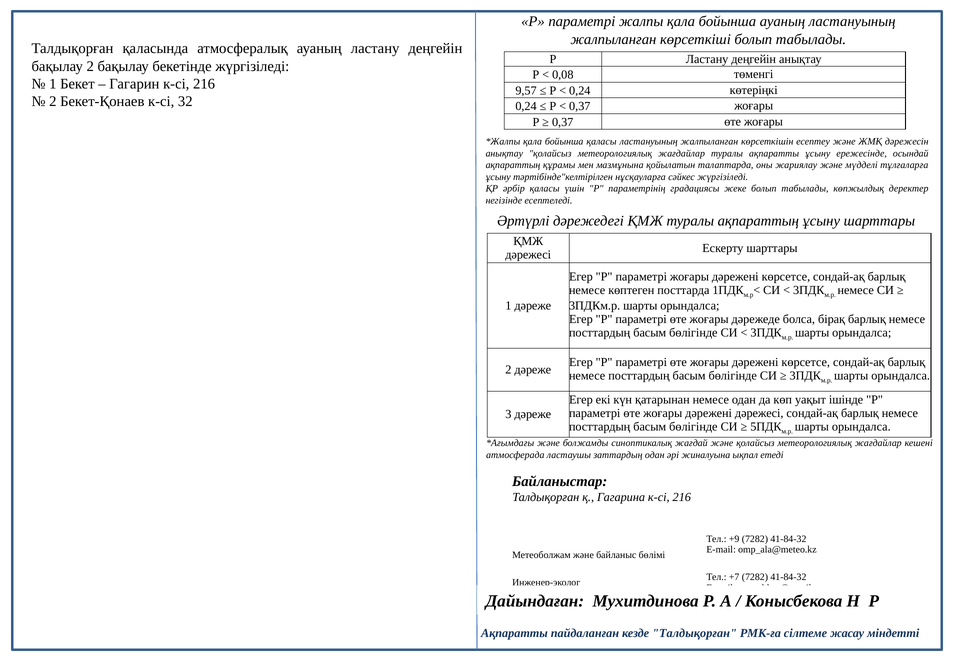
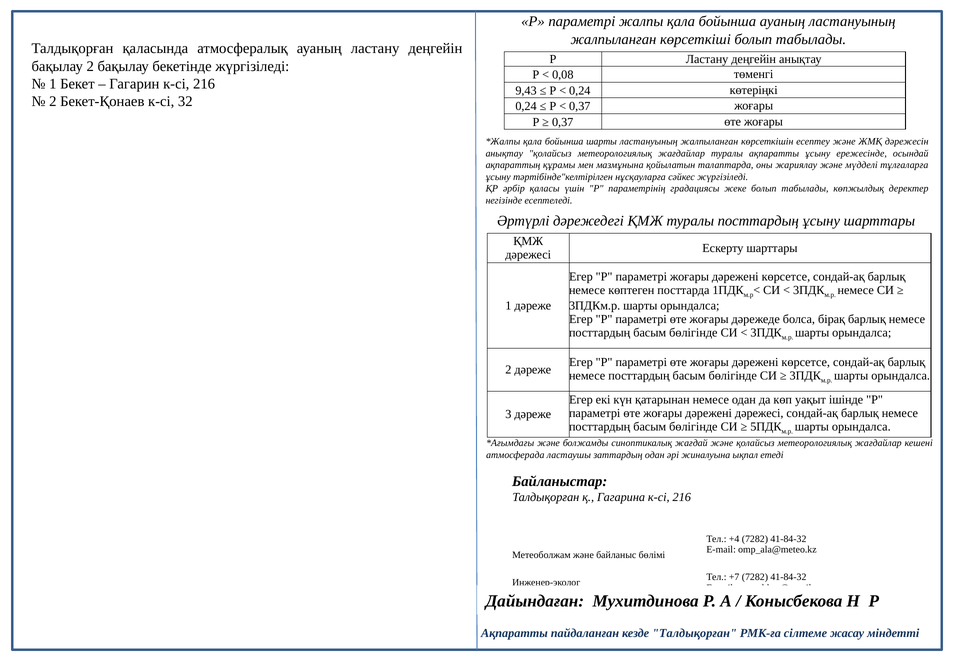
9,57: 9,57 -> 9,43
бойынша қаласы: қаласы -> шарты
туралы ақпараттың: ақпараттың -> посттардың
+9: +9 -> +4
